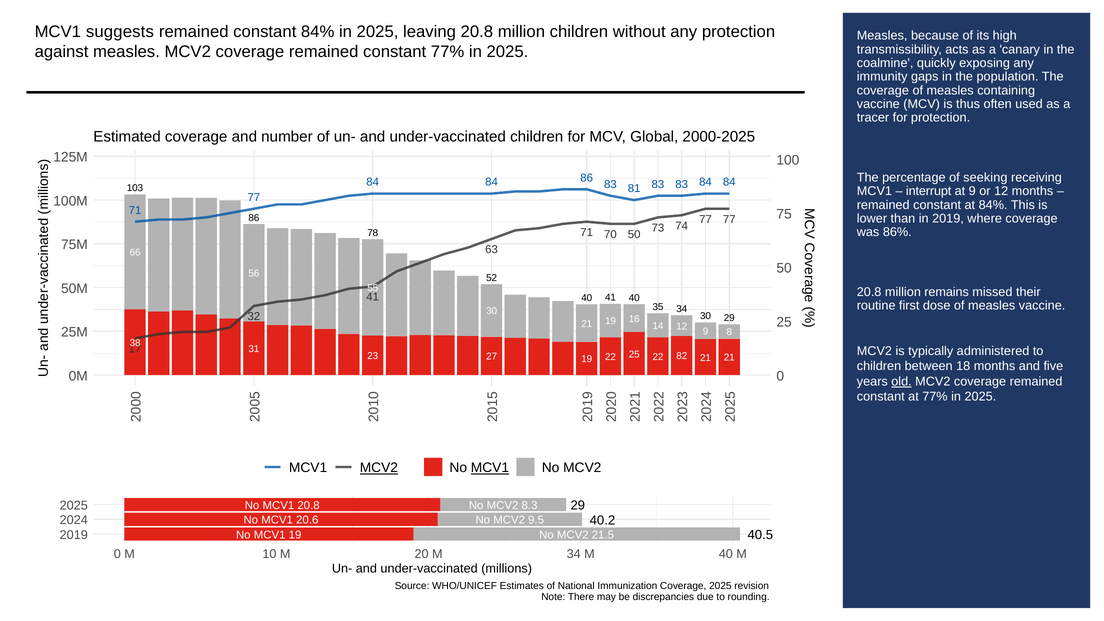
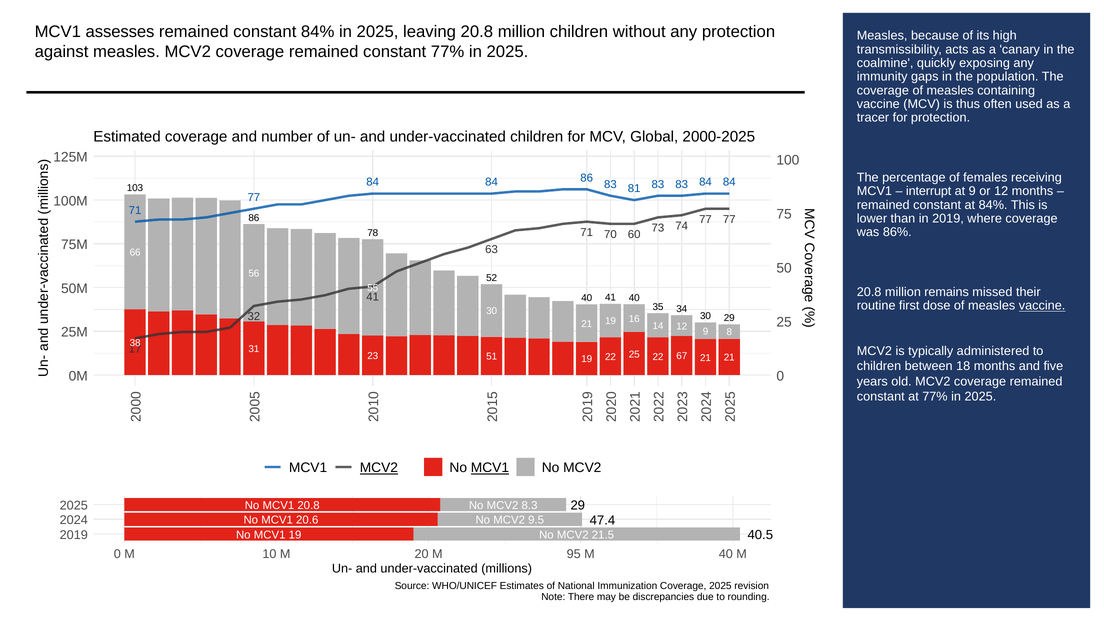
suggests: suggests -> assesses
seeking: seeking -> females
70 50: 50 -> 60
vaccine at (1042, 306) underline: none -> present
27: 27 -> 51
82: 82 -> 67
old underline: present -> none
40.2: 40.2 -> 47.4
M 34: 34 -> 95
